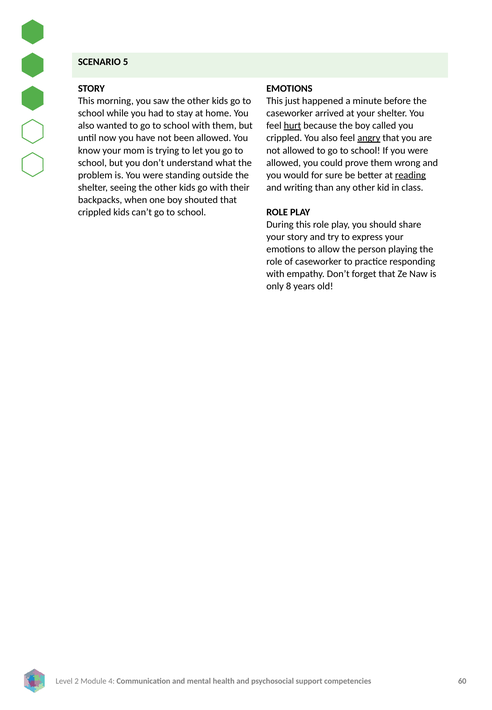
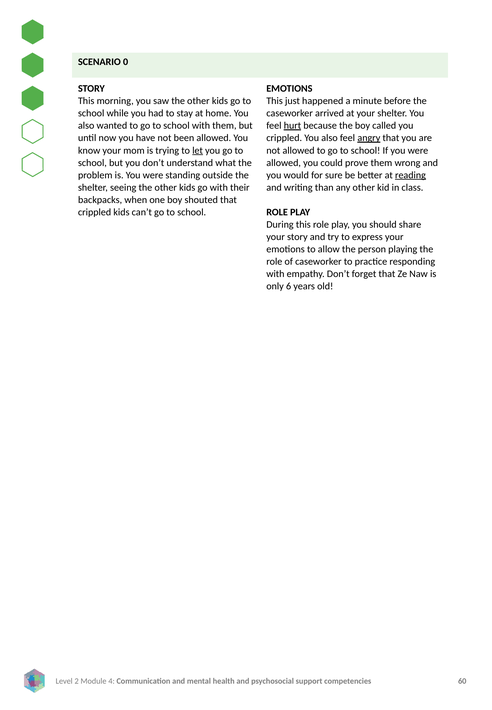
5: 5 -> 0
let underline: none -> present
8: 8 -> 6
